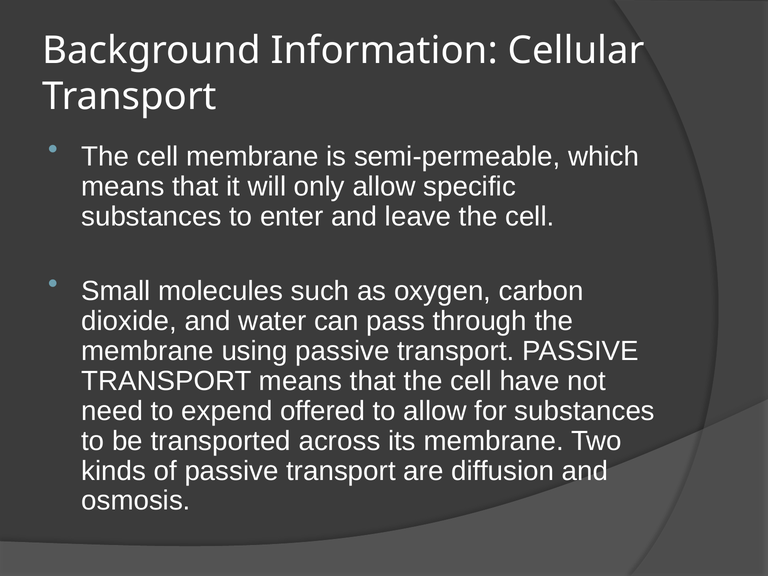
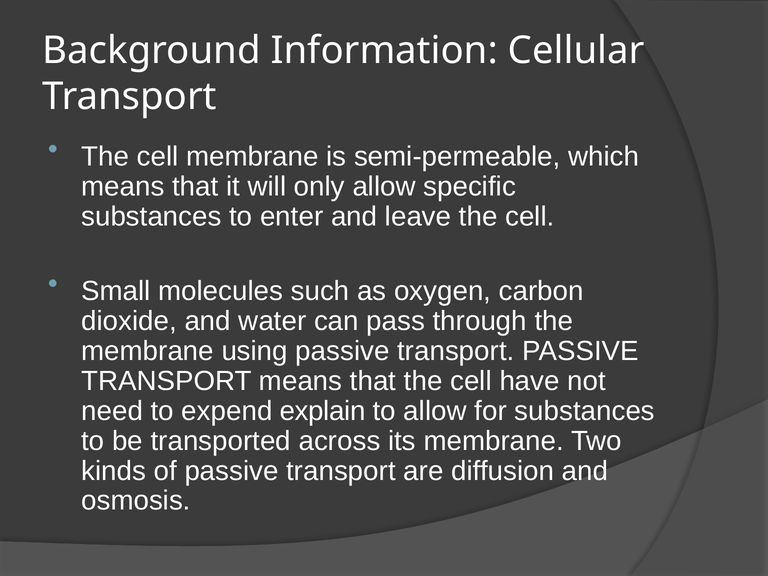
offered: offered -> explain
